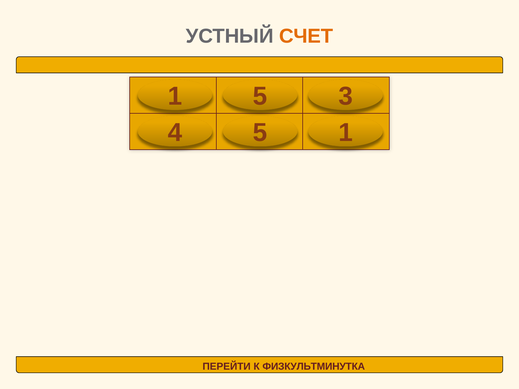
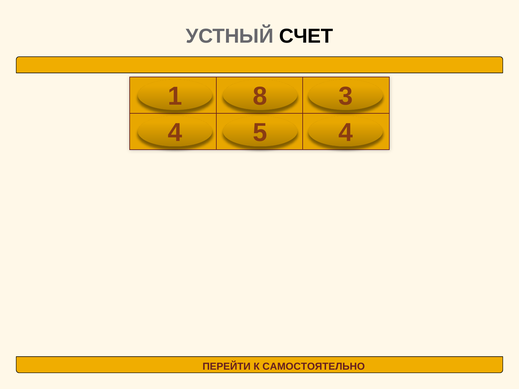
СЧЕТ colour: orange -> black
1 5: 5 -> 8
5 1: 1 -> 4
ФИЗКУЛЬТМИНУТКА: ФИЗКУЛЬТМИНУТКА -> САМОСТОЯТЕЛЬНО
